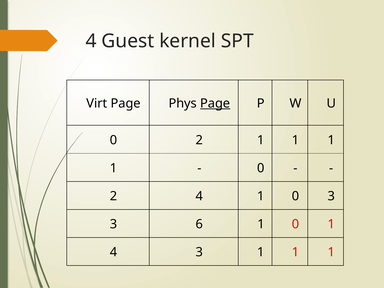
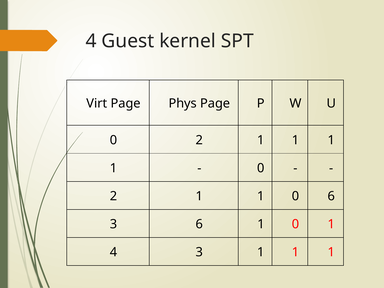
Page at (215, 103) underline: present -> none
4 at (199, 196): 4 -> 1
0 3: 3 -> 6
